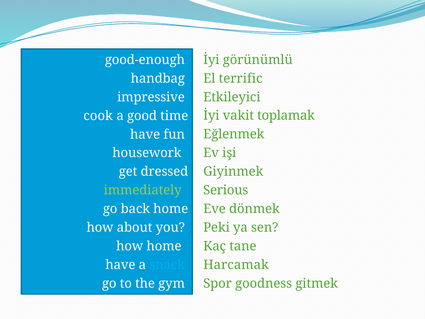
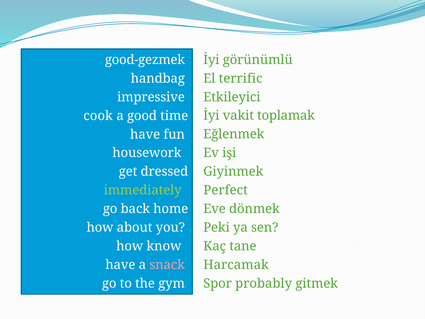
good-enough: good-enough -> good-gezmek
Serious: Serious -> Perfect
how home: home -> know
snack colour: light blue -> pink
goodness: goodness -> probably
